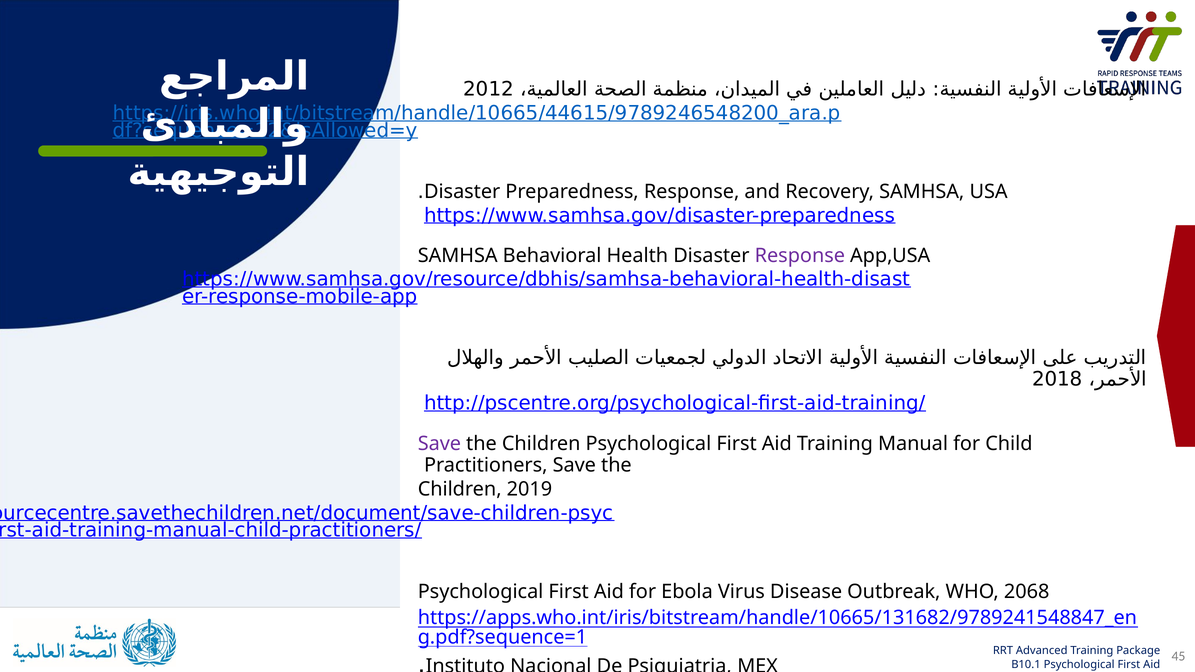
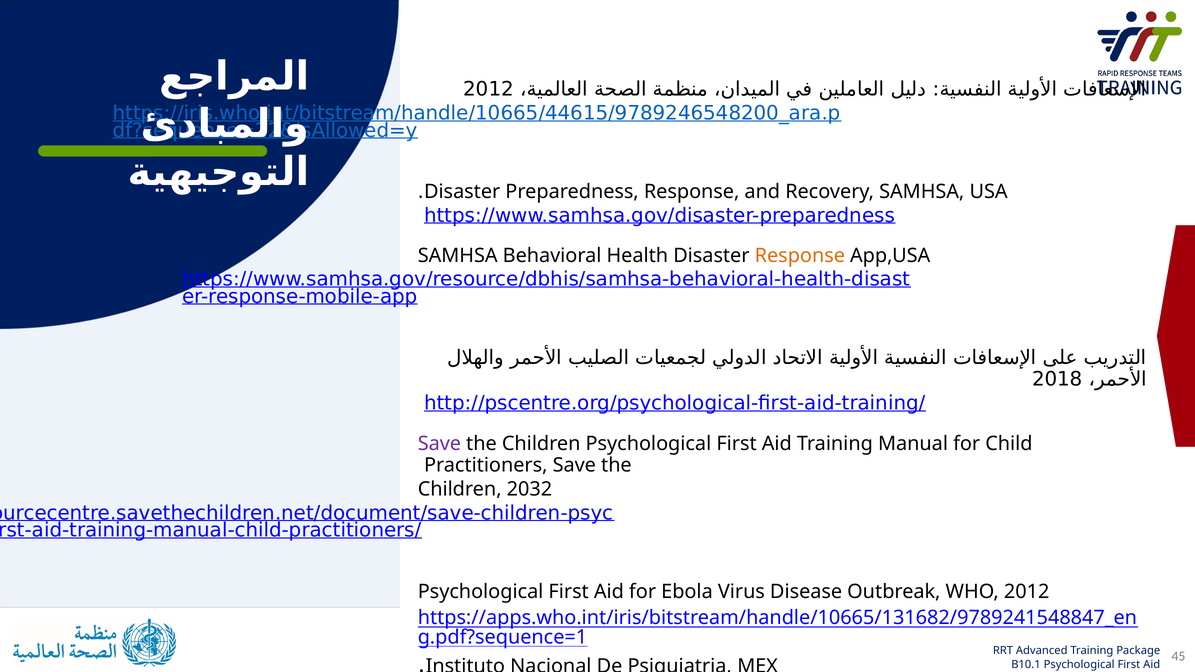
Response at (800, 256) colour: purple -> orange
2019: 2019 -> 2032
WHO 2068: 2068 -> 2012
